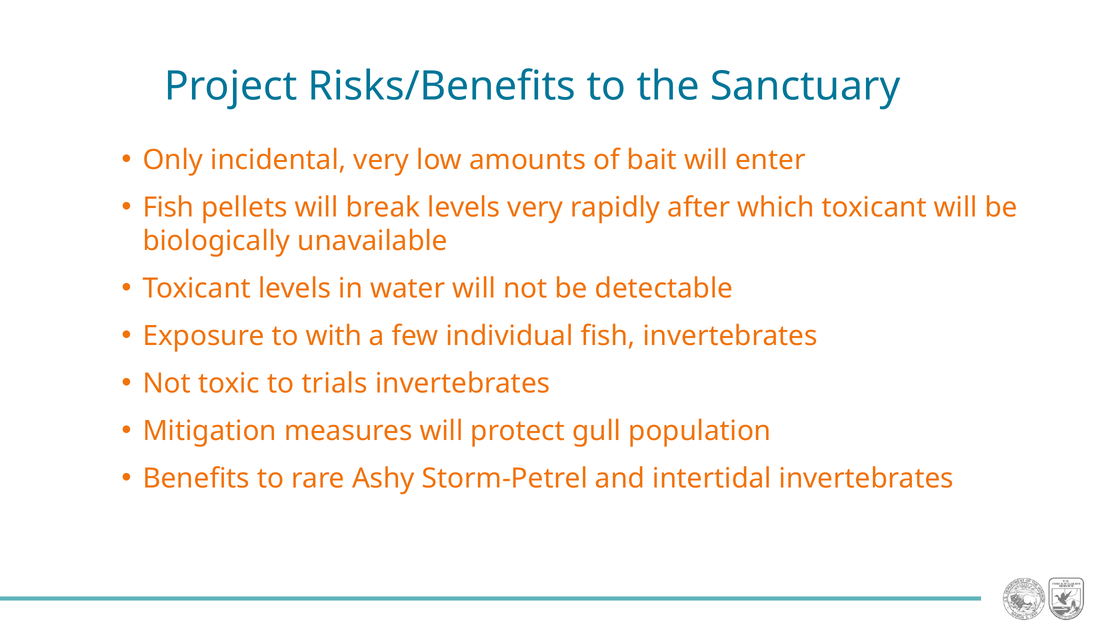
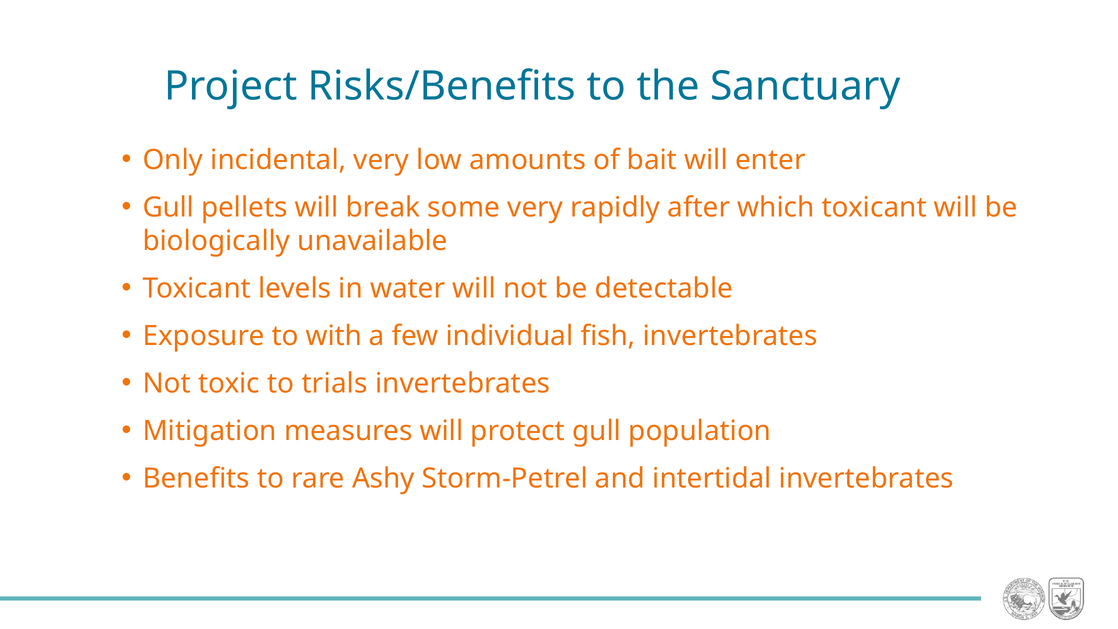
Fish at (168, 207): Fish -> Gull
break levels: levels -> some
